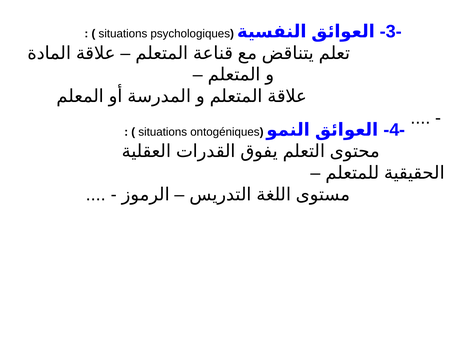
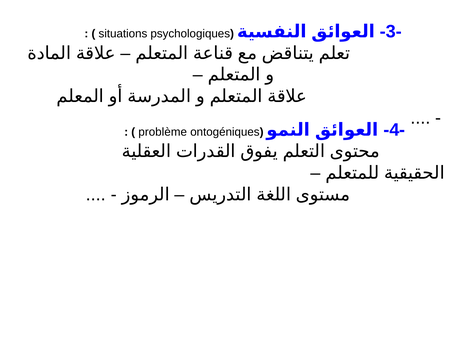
situations at (163, 132): situations -> problème
